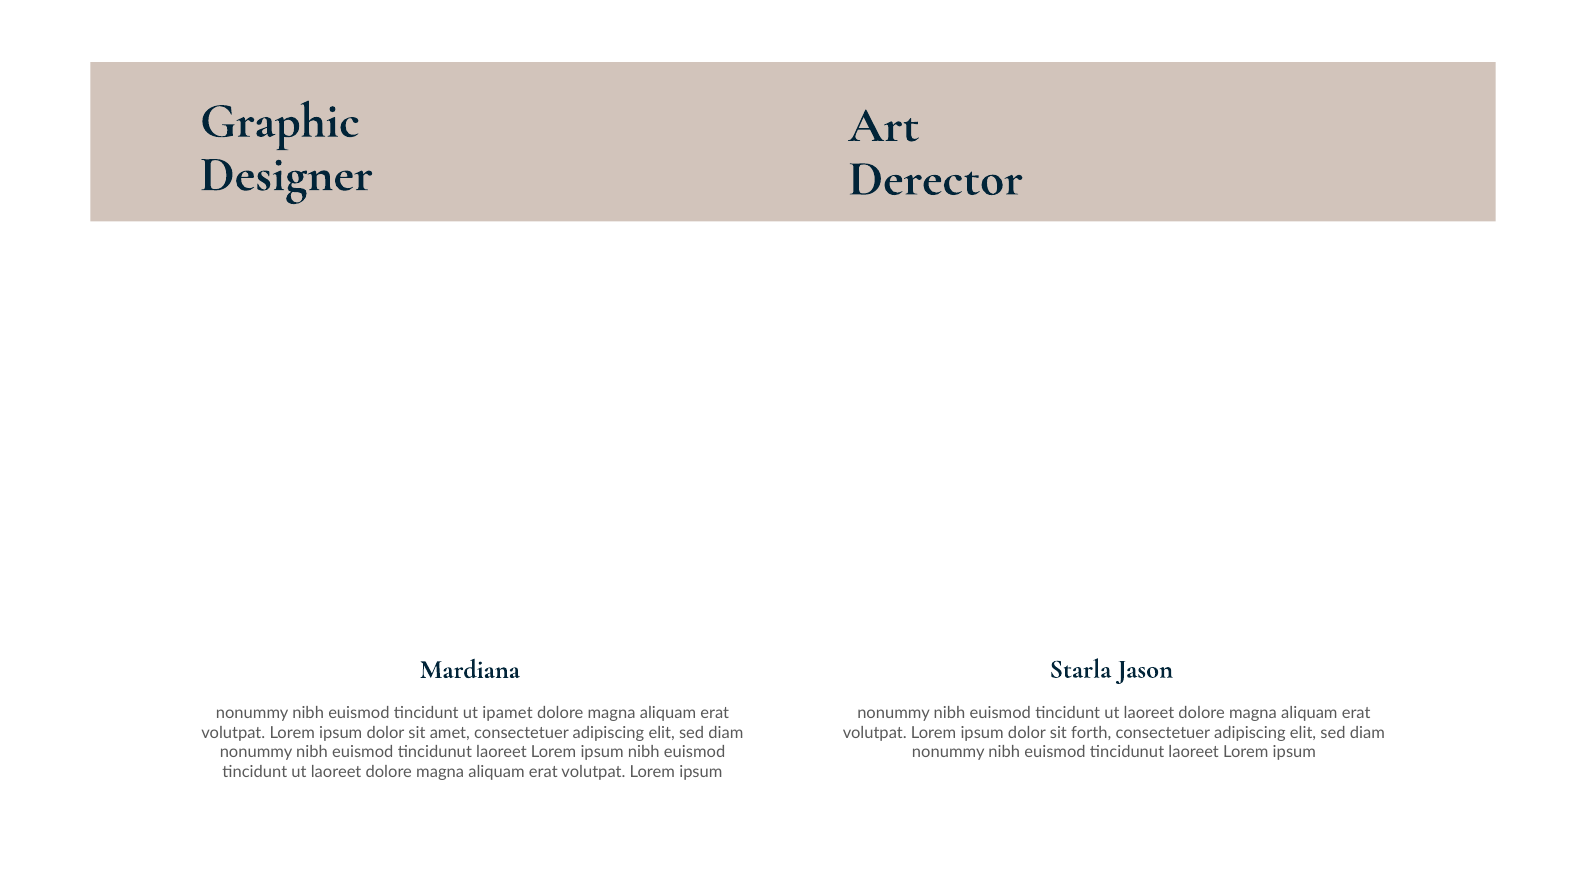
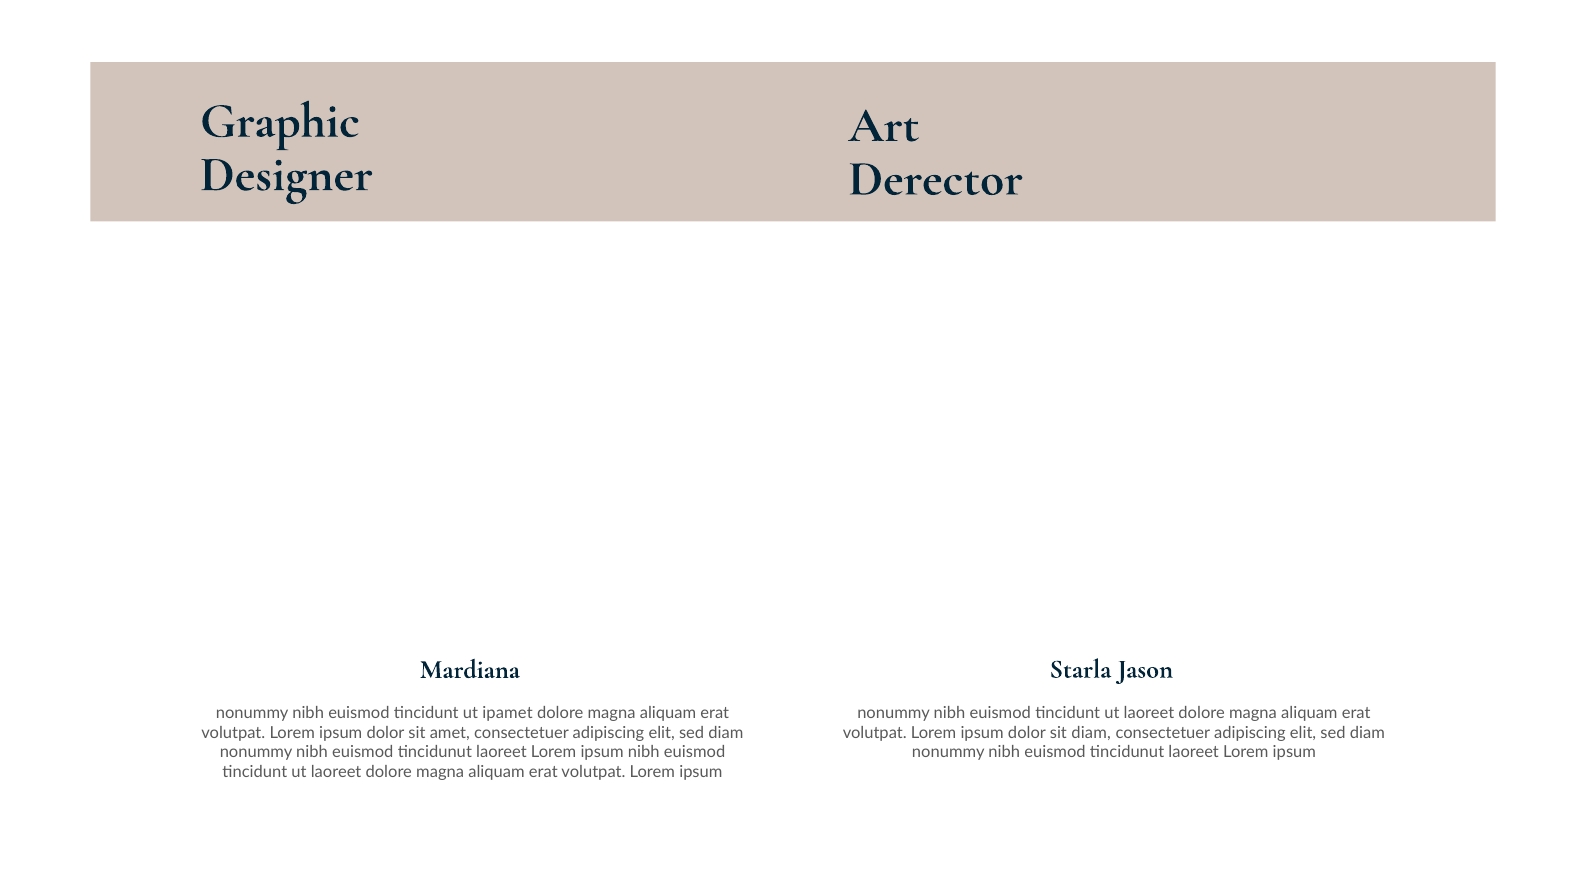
sit forth: forth -> diam
